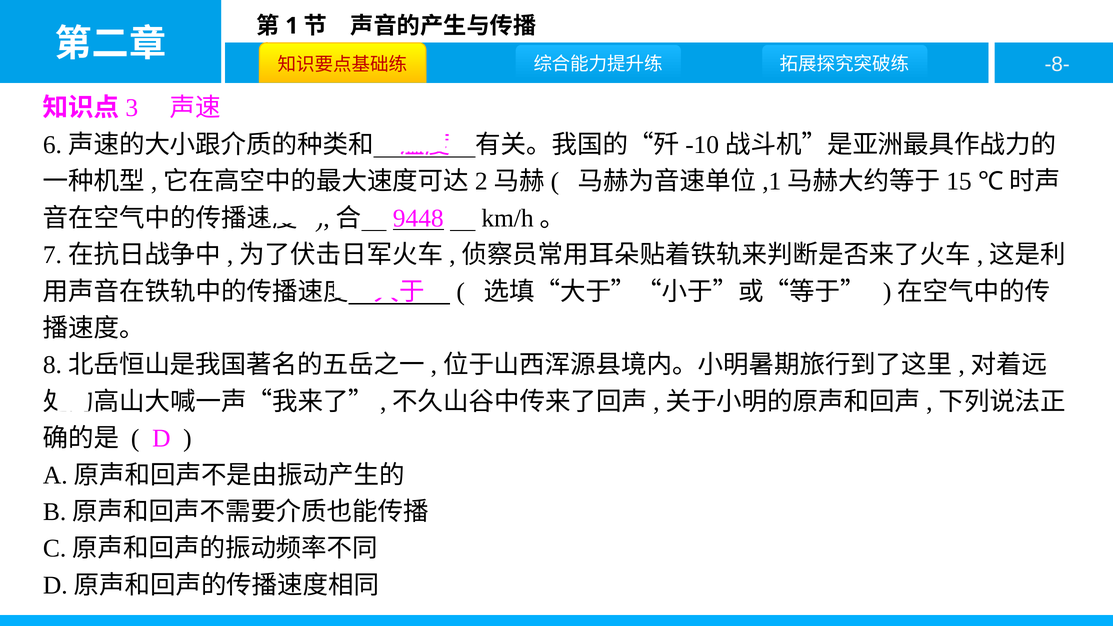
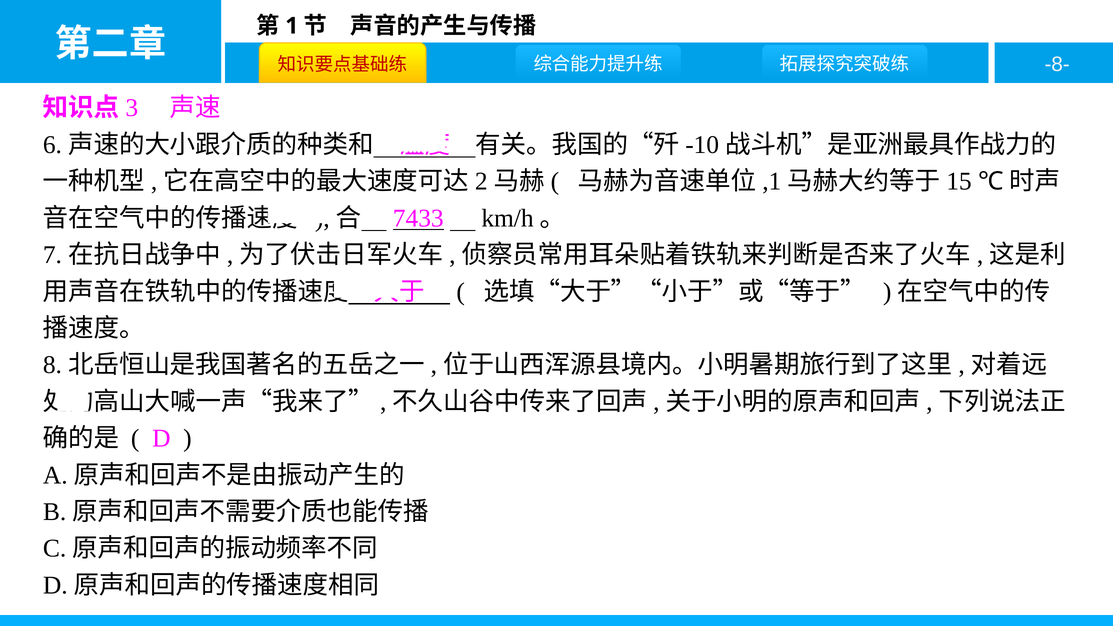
9448: 9448 -> 7433
